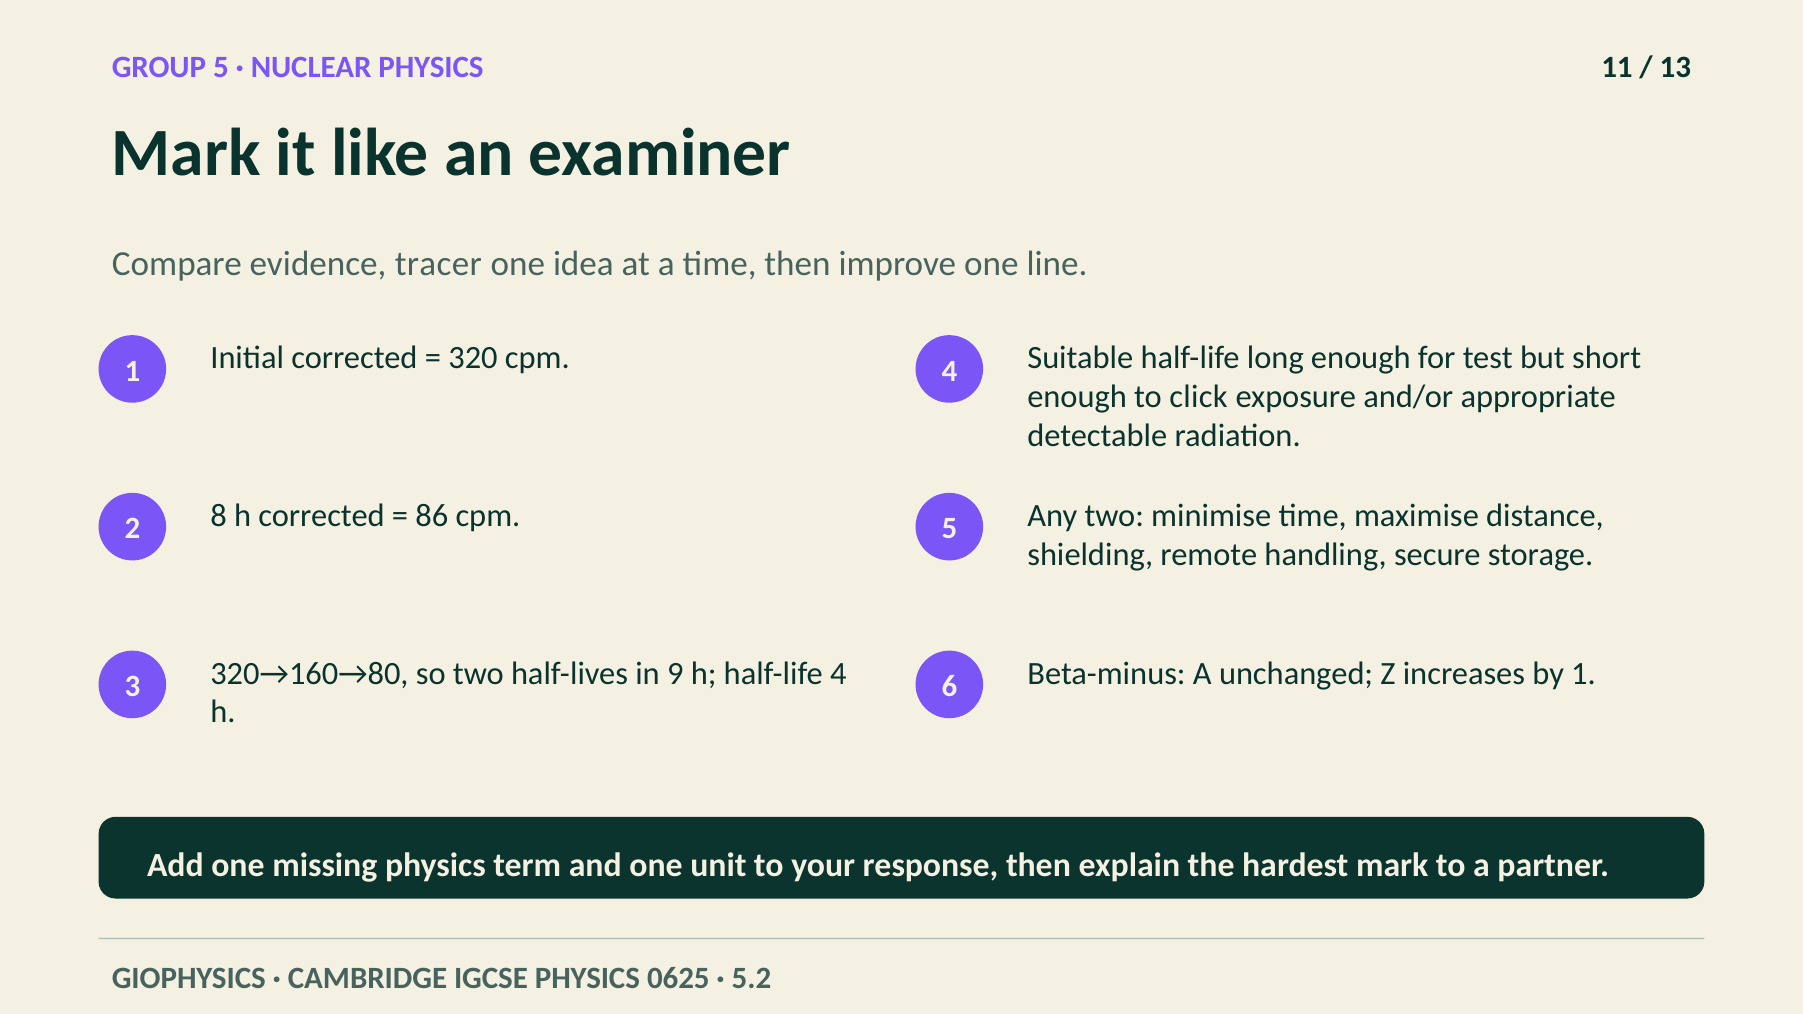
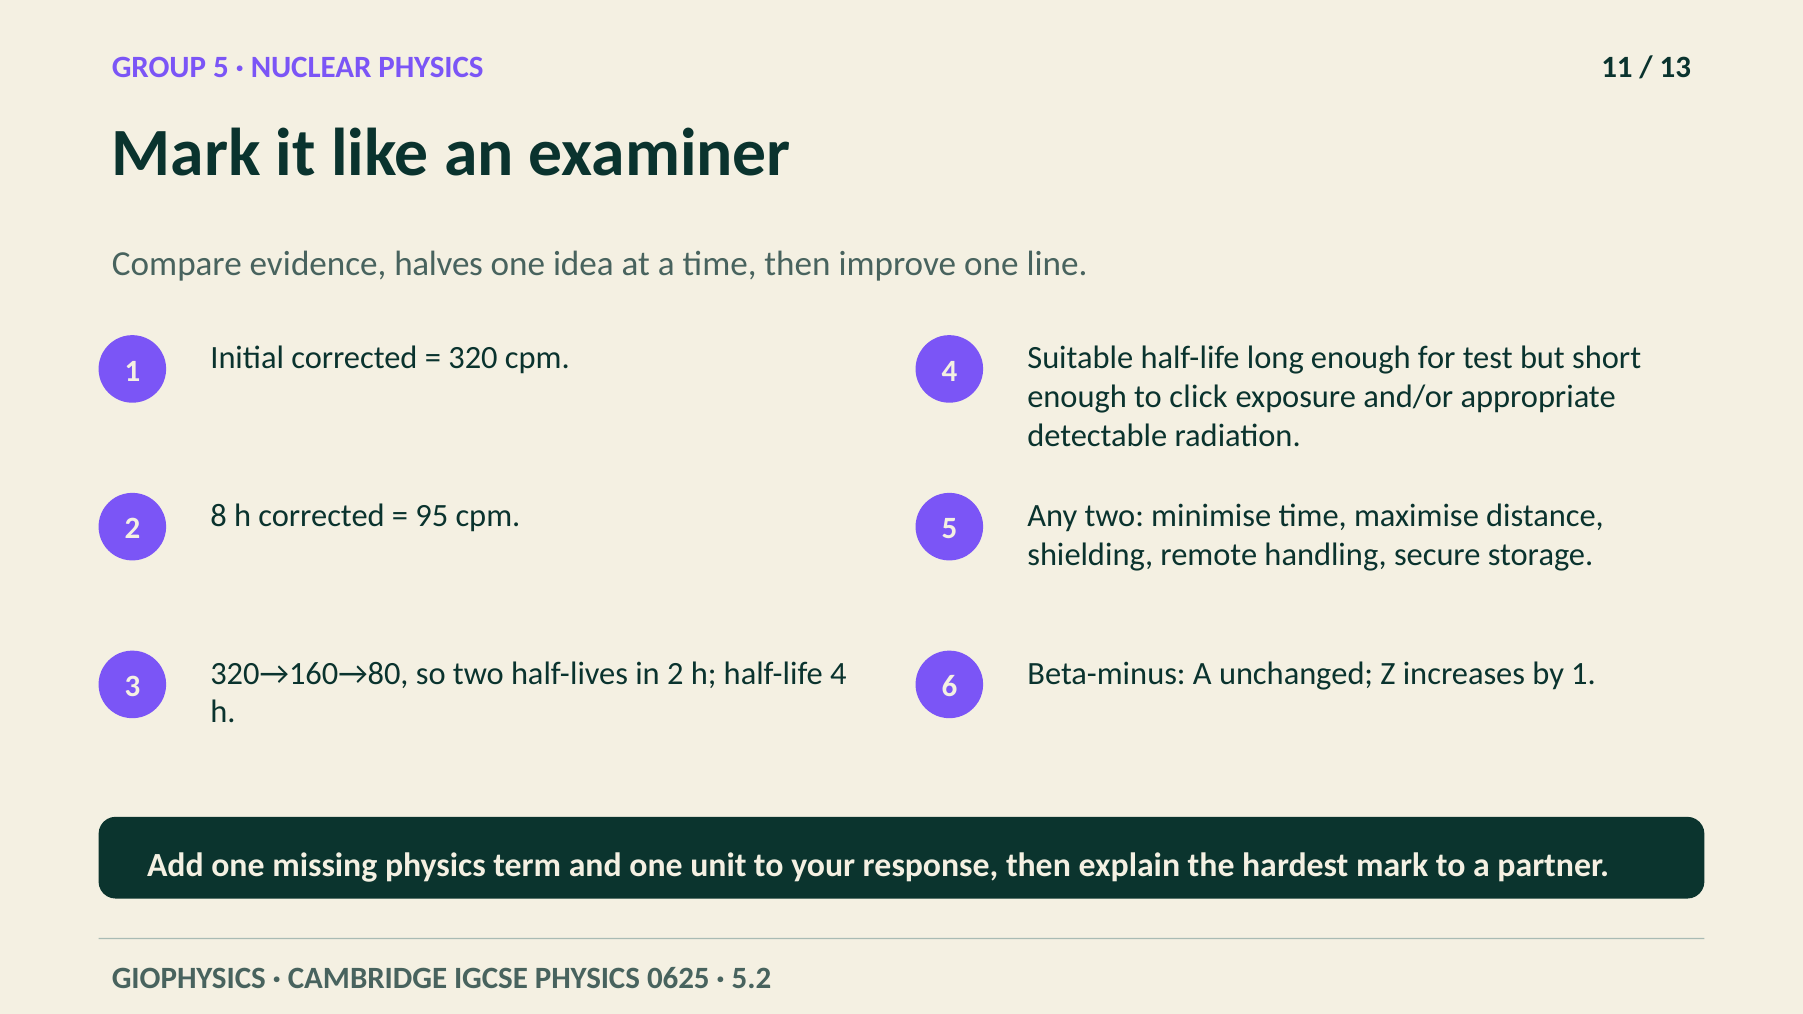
tracer: tracer -> halves
86: 86 -> 95
in 9: 9 -> 2
